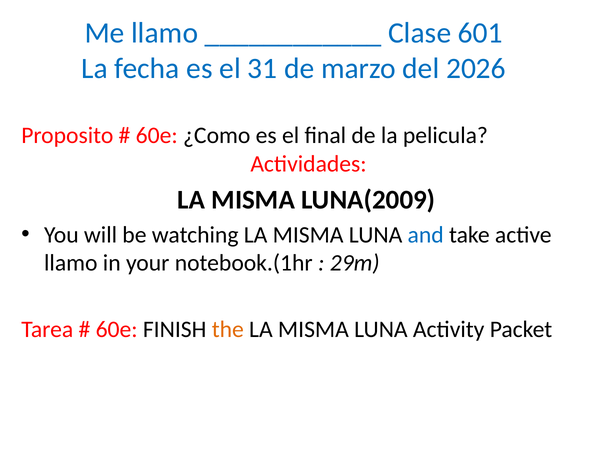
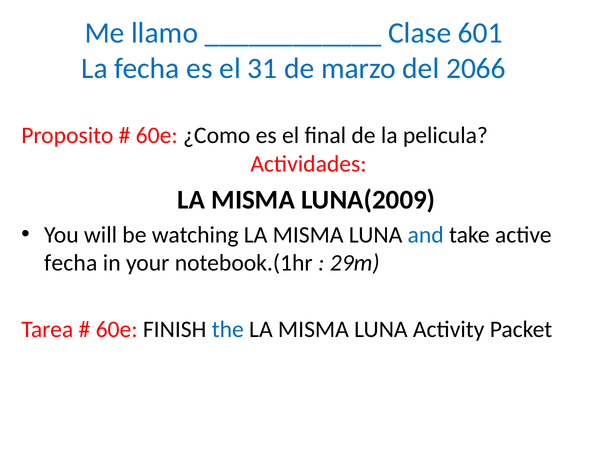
2026: 2026 -> 2066
llamo at (71, 263): llamo -> fecha
the colour: orange -> blue
